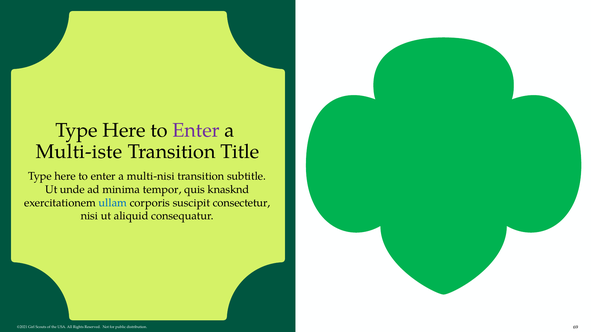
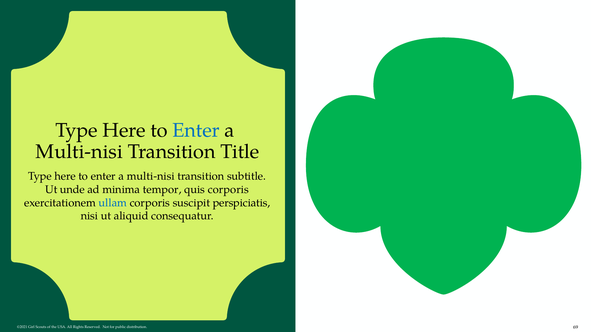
Enter at (196, 131) colour: purple -> blue
Multi-iste at (79, 152): Multi-iste -> Multi-nisi
quis knasknd: knasknd -> corporis
consectetur: consectetur -> perspiciatis
